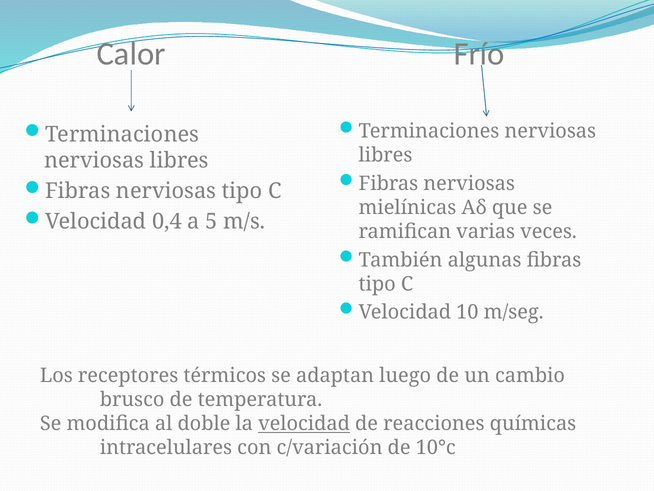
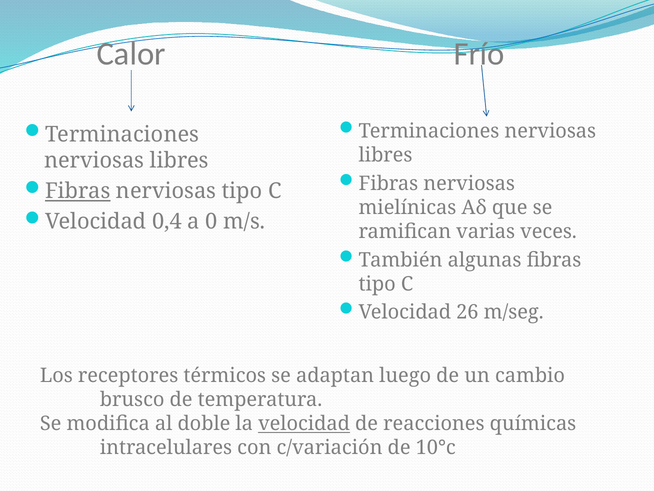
Fibras at (78, 191) underline: none -> present
5: 5 -> 0
10: 10 -> 26
